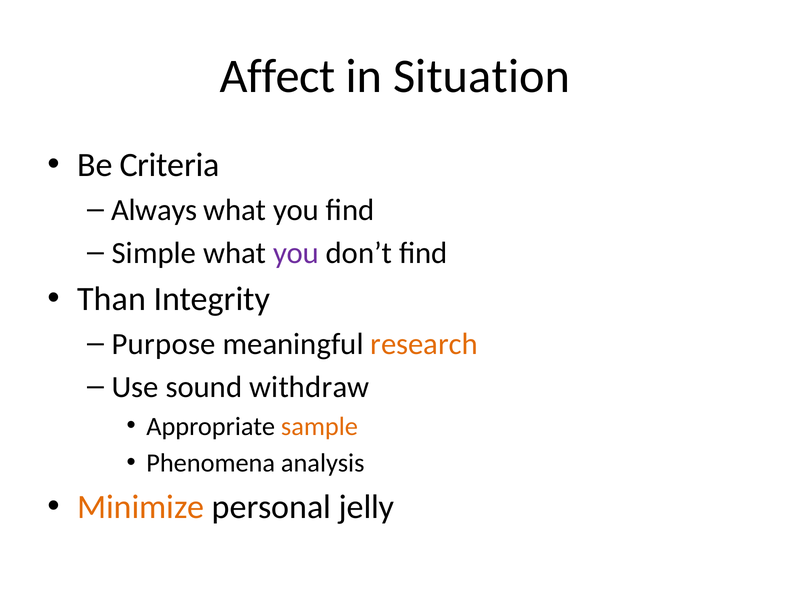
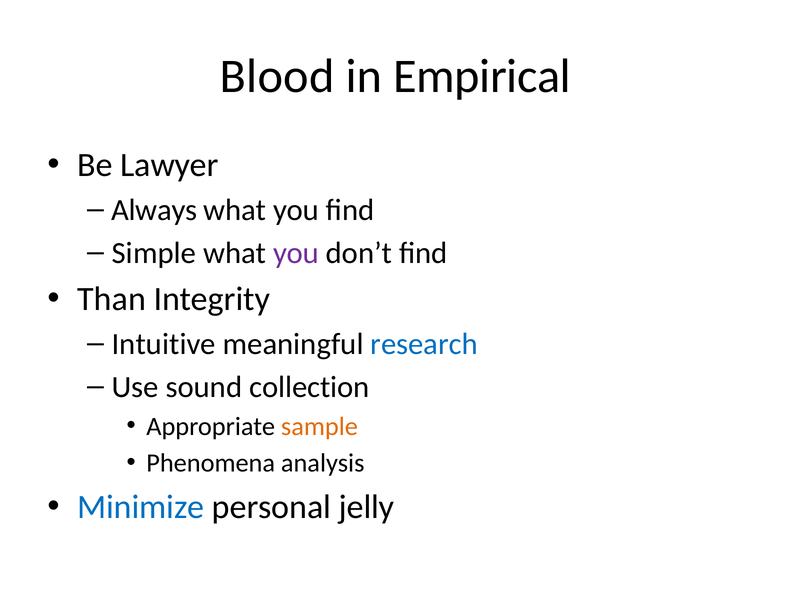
Affect: Affect -> Blood
Situation: Situation -> Empirical
Criteria: Criteria -> Lawyer
Purpose: Purpose -> Intuitive
research colour: orange -> blue
withdraw: withdraw -> collection
Minimize colour: orange -> blue
